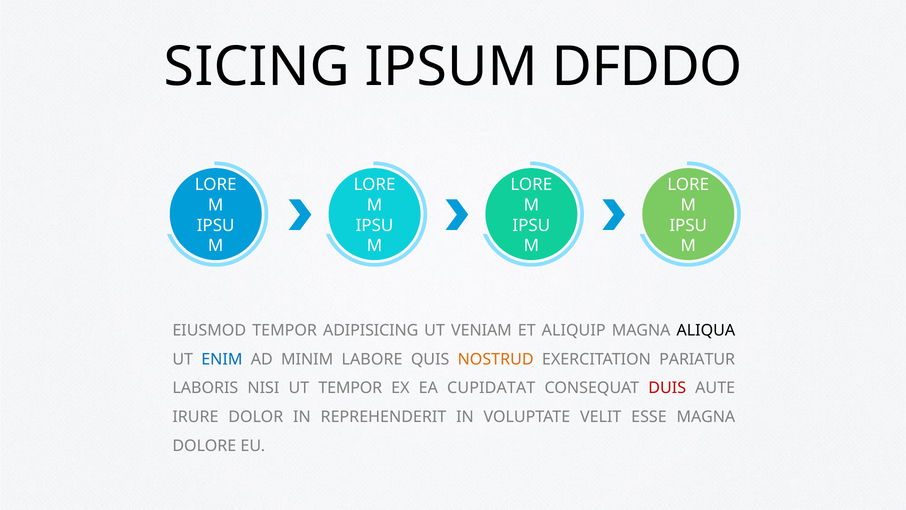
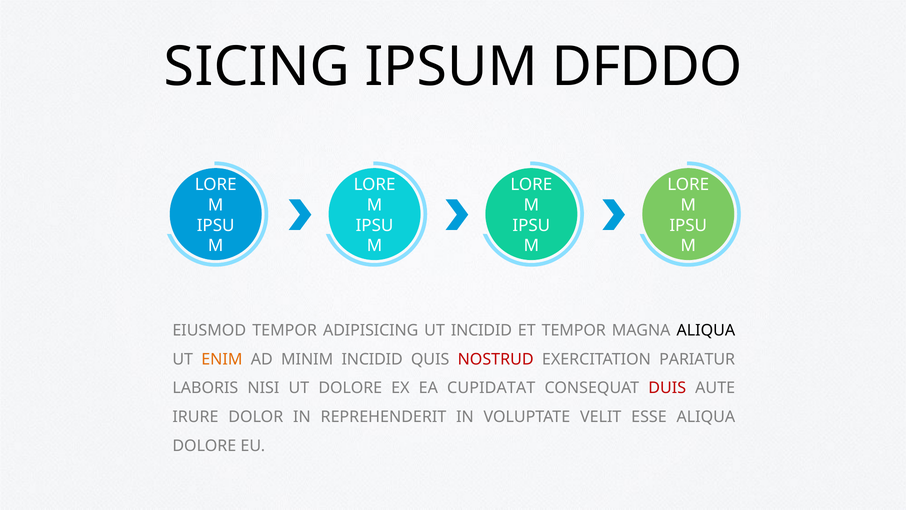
UT VENIAM: VENIAM -> INCIDID
ET ALIQUIP: ALIQUIP -> TEMPOR
ENIM colour: blue -> orange
MINIM LABORE: LABORE -> INCIDID
NOSTRUD colour: orange -> red
UT TEMPOR: TEMPOR -> DOLORE
ESSE MAGNA: MAGNA -> ALIQUA
